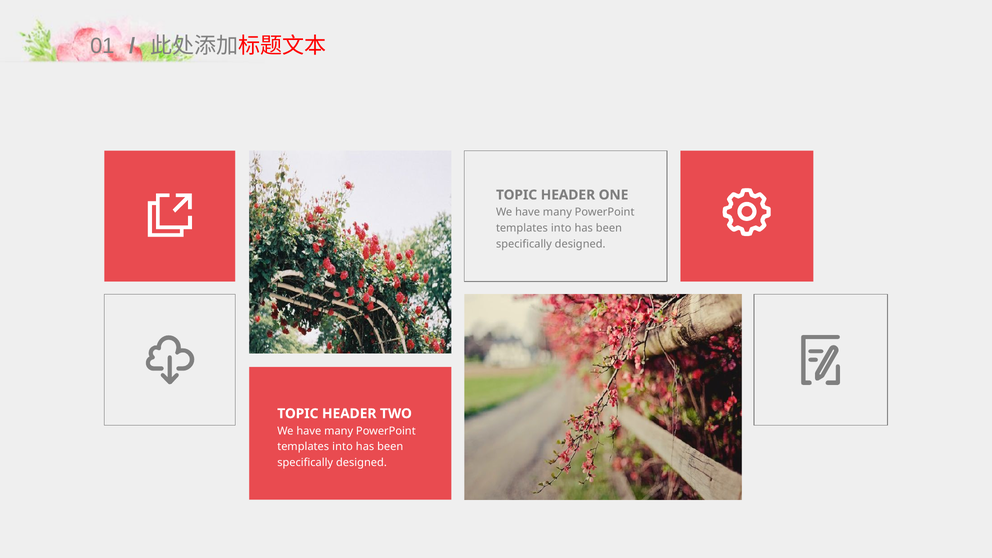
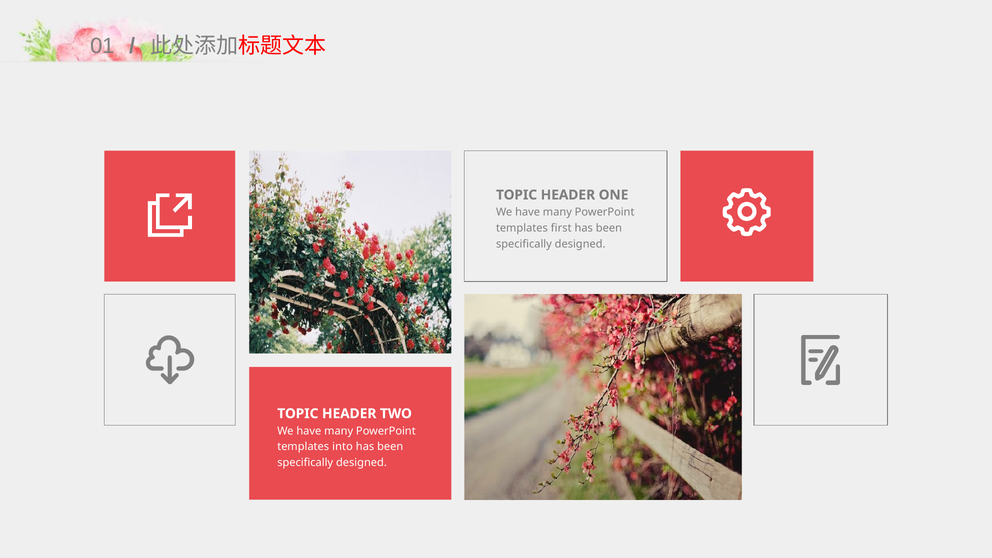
into at (561, 228): into -> first
